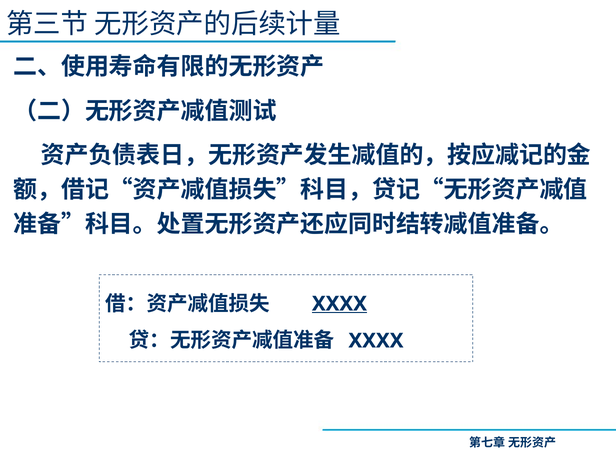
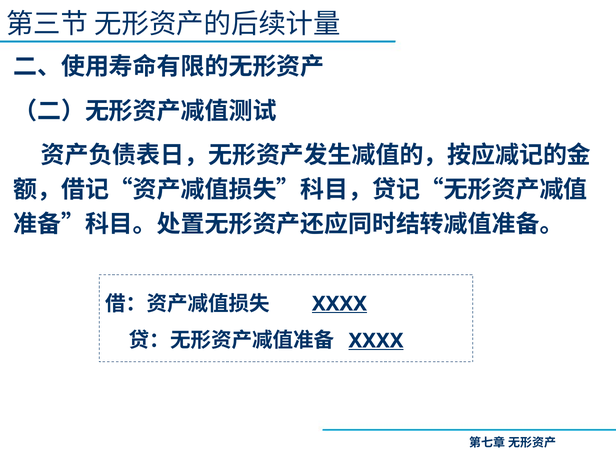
XXXX at (376, 341) underline: none -> present
